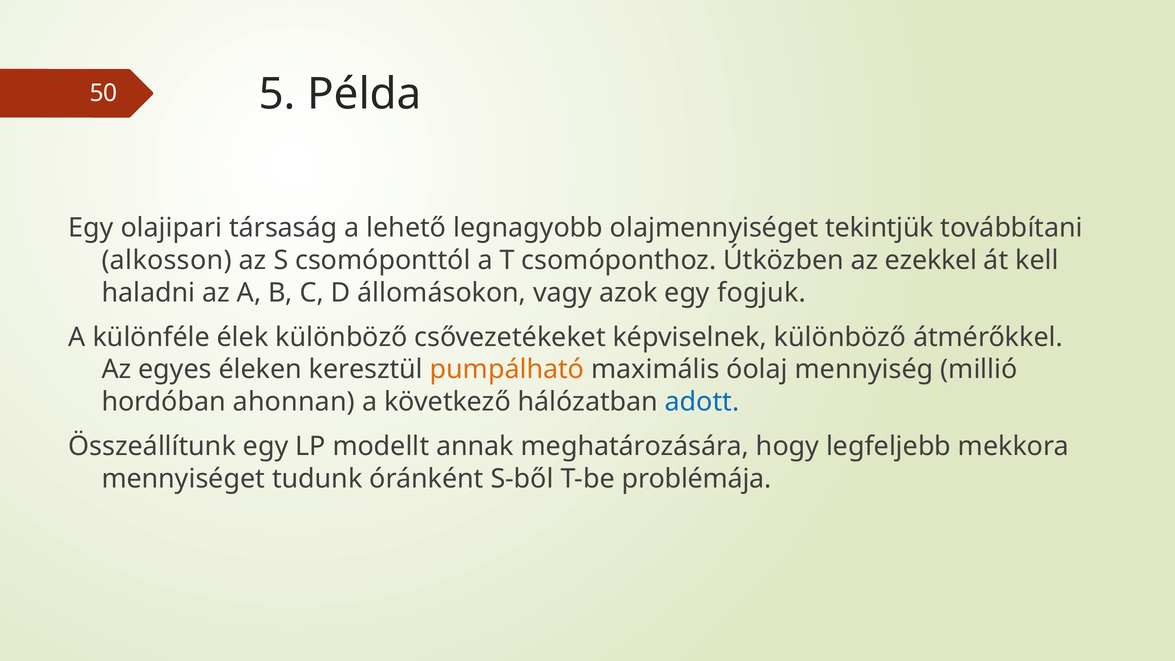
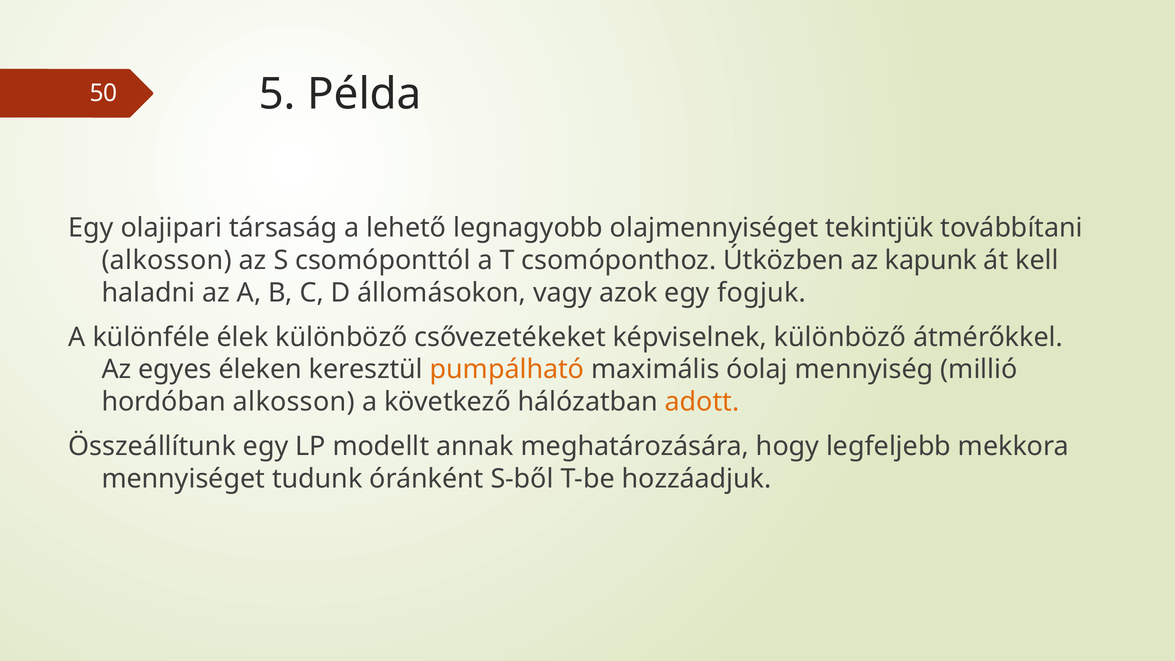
ezekkel: ezekkel -> kapunk
hordóban ahonnan: ahonnan -> alkosson
adott colour: blue -> orange
problémája: problémája -> hozzáadjuk
